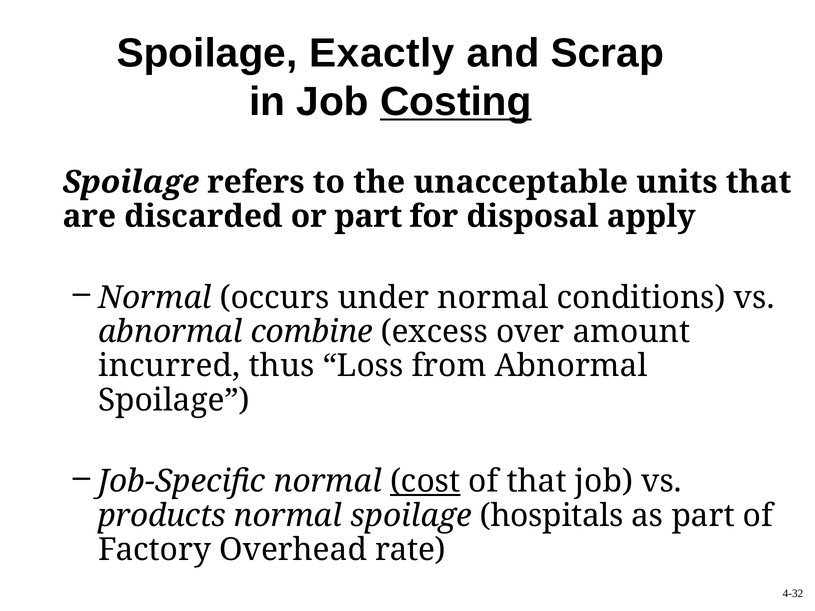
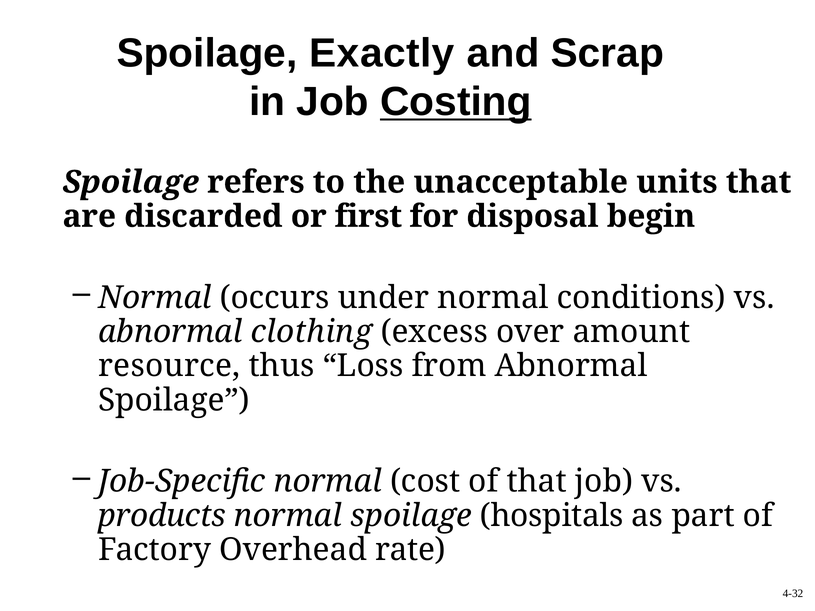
or part: part -> first
apply: apply -> begin
combine: combine -> clothing
incurred: incurred -> resource
cost underline: present -> none
